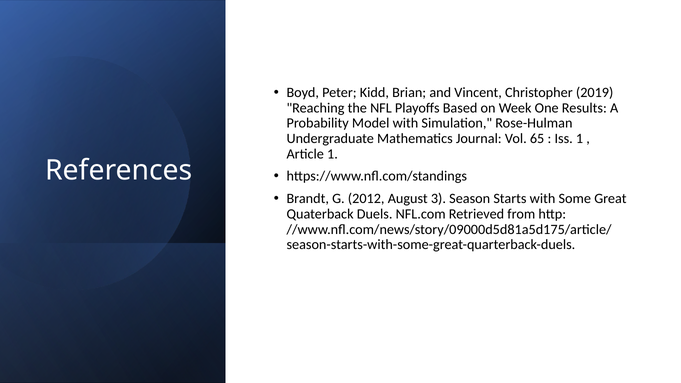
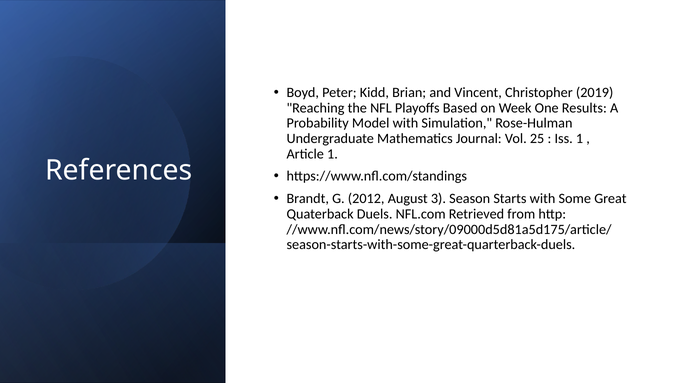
65: 65 -> 25
